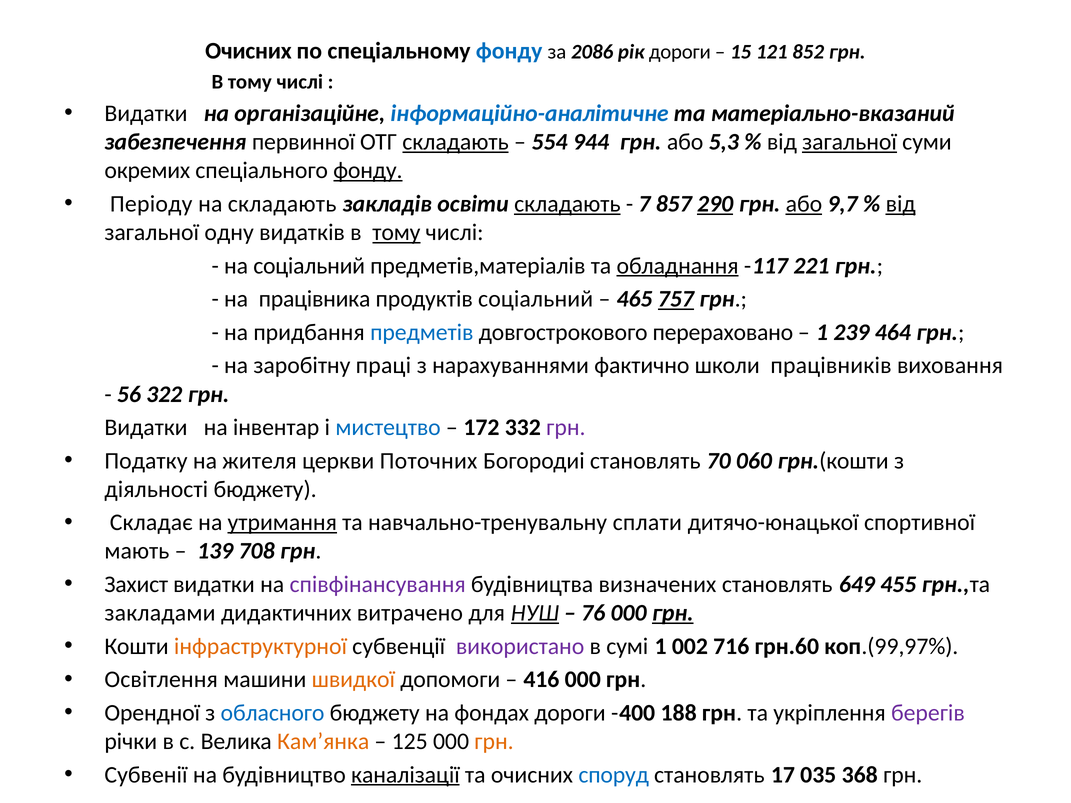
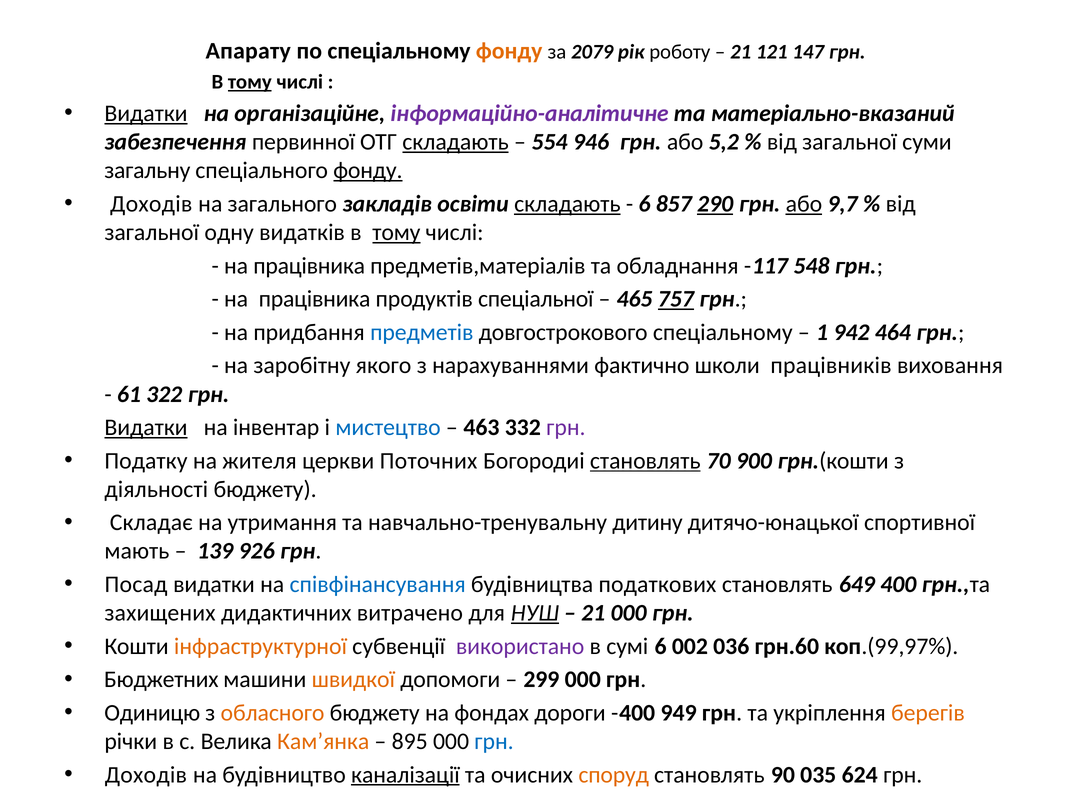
Очисних at (248, 51): Очисних -> Апарату
фонду at (509, 51) colour: blue -> orange
2086: 2086 -> 2079
рік дороги: дороги -> роботу
15 at (741, 52): 15 -> 21
852: 852 -> 147
тому at (250, 82) underline: none -> present
Видатки at (146, 114) underline: none -> present
інформаційно-аналітичне colour: blue -> purple
944: 944 -> 946
5,3: 5,3 -> 5,2
загальної at (850, 142) underline: present -> none
окремих: окремих -> загальну
Періоду at (151, 204): Періоду -> Доходів
на складають: складають -> загального
7 at (644, 204): 7 -> 6
від at (901, 204) underline: present -> none
соціальний at (309, 266): соціальний -> працівника
обладнання underline: present -> none
221: 221 -> 548
продуктів соціальний: соціальний -> спеціальної
довгострокового перераховано: перераховано -> спеціальному
239: 239 -> 942
праці: праці -> якого
56: 56 -> 61
Видатки at (146, 428) underline: none -> present
172: 172 -> 463
становлять at (645, 461) underline: none -> present
060: 060 -> 900
утримання underline: present -> none
сплати: сплати -> дитину
708: 708 -> 926
Захист: Захист -> Посад
співфінансування colour: purple -> blue
визначених: визначених -> податкових
455: 455 -> 400
закладами: закладами -> захищених
76 at (593, 613): 76 -> 21
грн at (673, 613) underline: present -> none
сумі 1: 1 -> 6
716: 716 -> 036
Освітлення: Освітлення -> Бюджетних
416: 416 -> 299
Орендної: Орендної -> Одиницю
обласного colour: blue -> orange
188: 188 -> 949
берегів colour: purple -> orange
125: 125 -> 895
грн at (494, 742) colour: orange -> blue
Субвенії at (146, 775): Субвенії -> Доходів
споруд colour: blue -> orange
17: 17 -> 90
368: 368 -> 624
